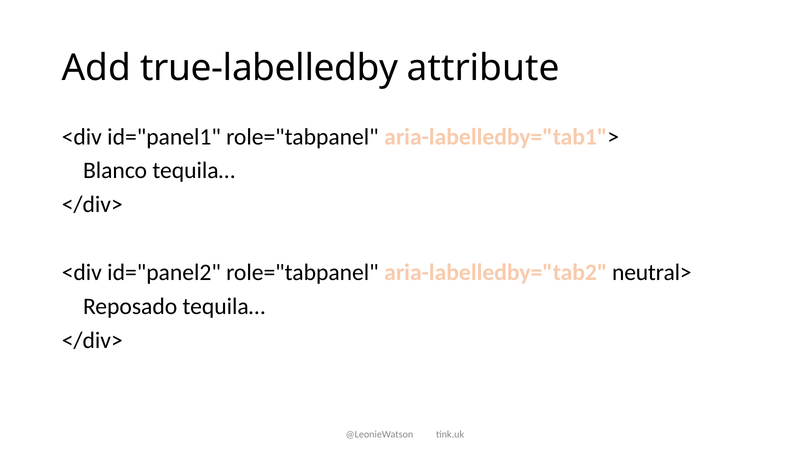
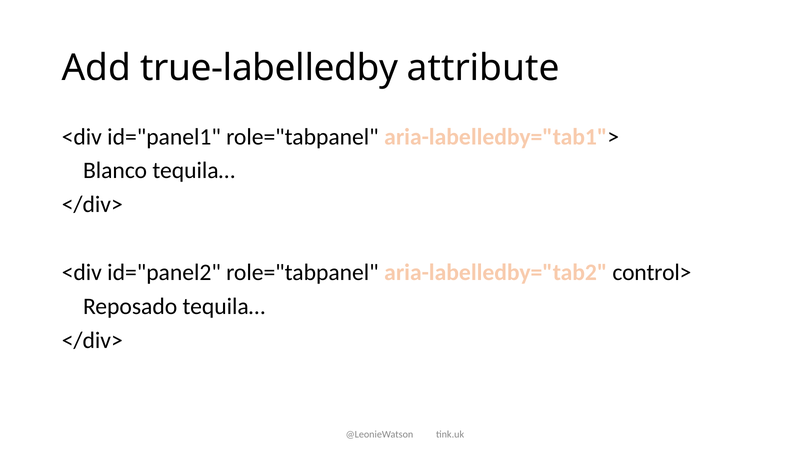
neutral>: neutral> -> control>
